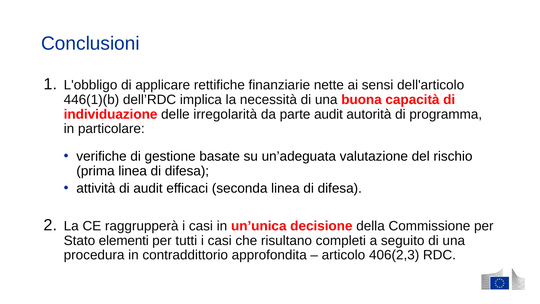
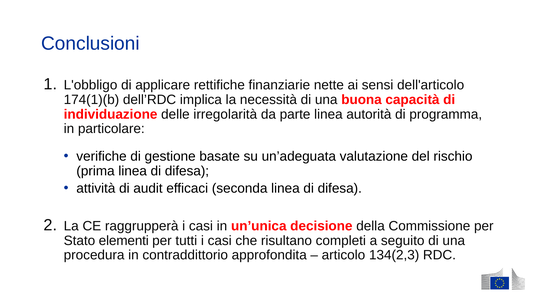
446(1)(b: 446(1)(b -> 174(1)(b
parte audit: audit -> linea
406(2,3: 406(2,3 -> 134(2,3
